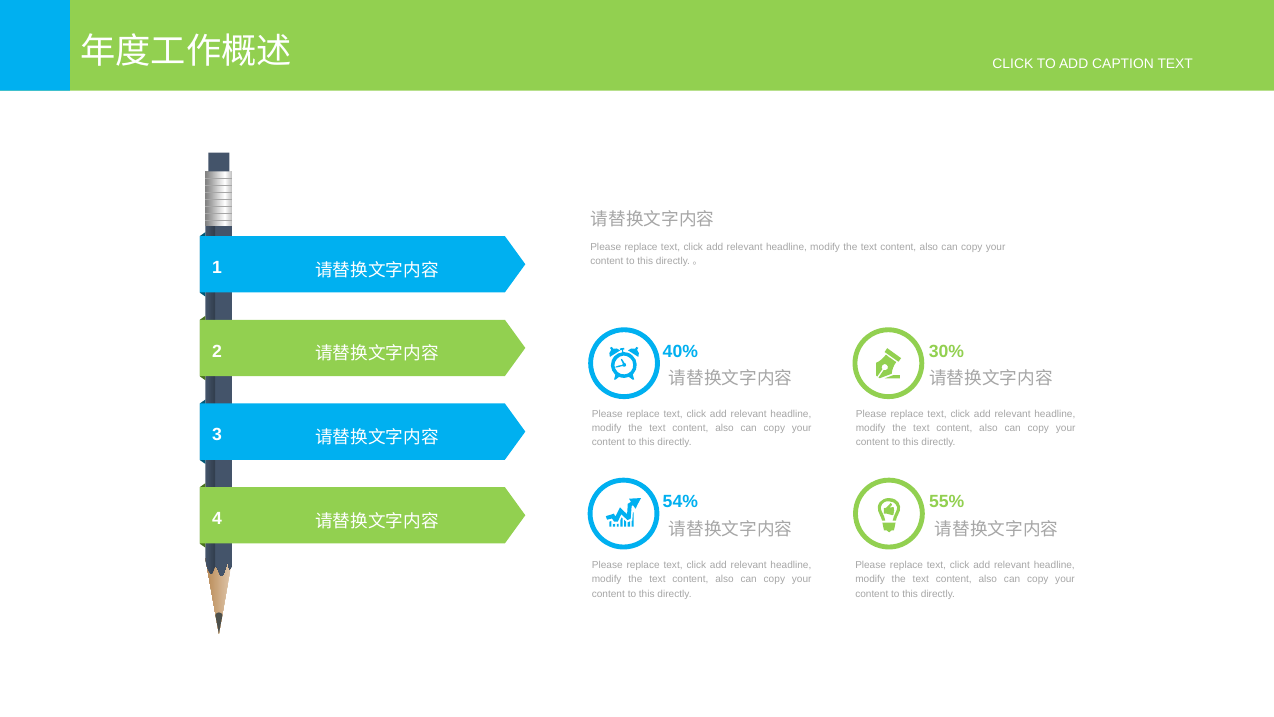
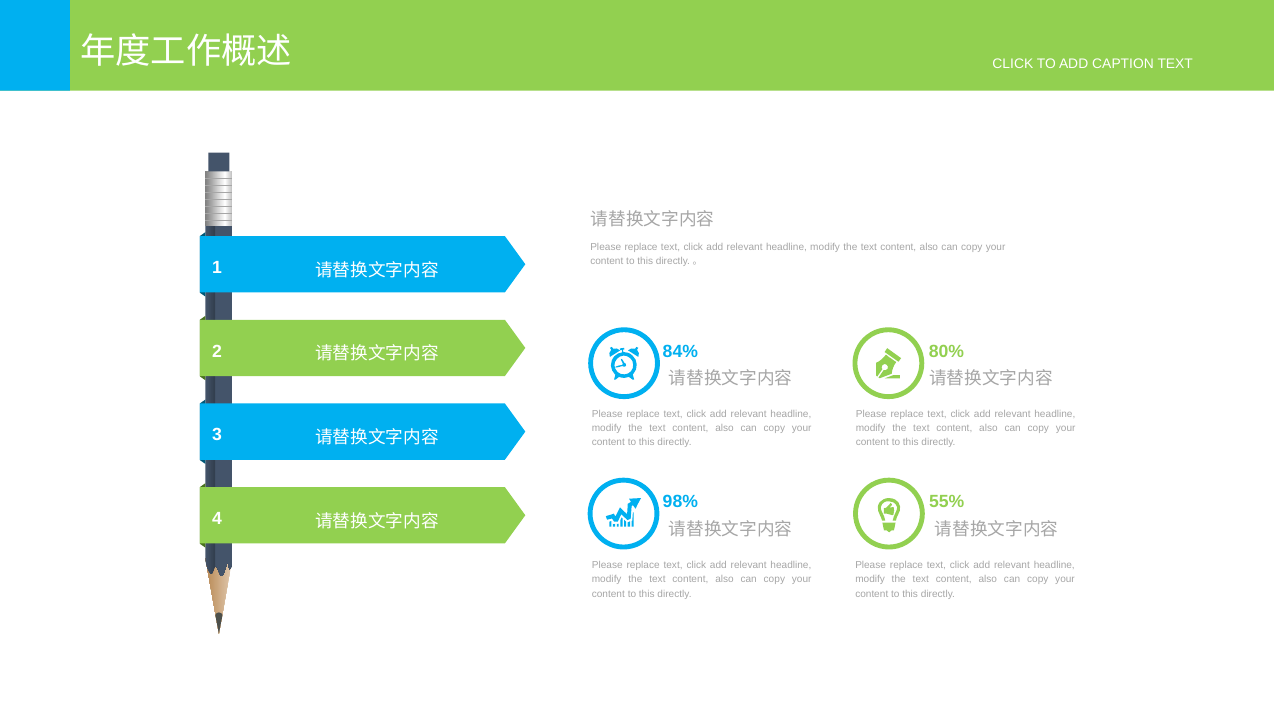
40%: 40% -> 84%
30%: 30% -> 80%
54%: 54% -> 98%
